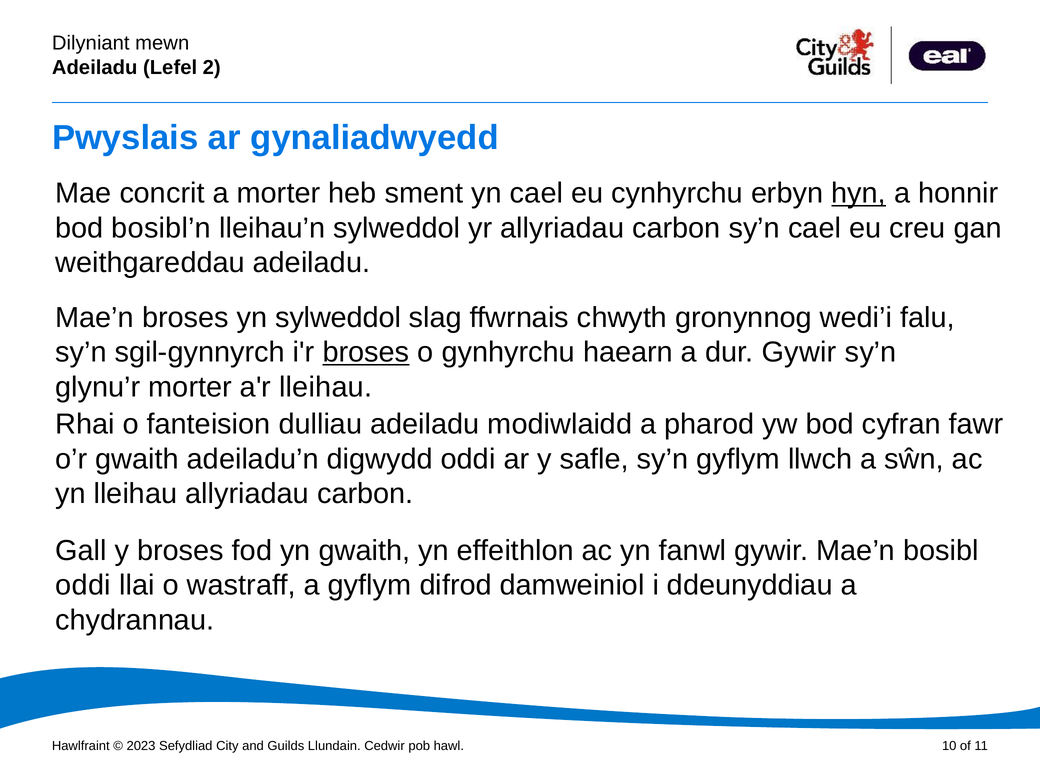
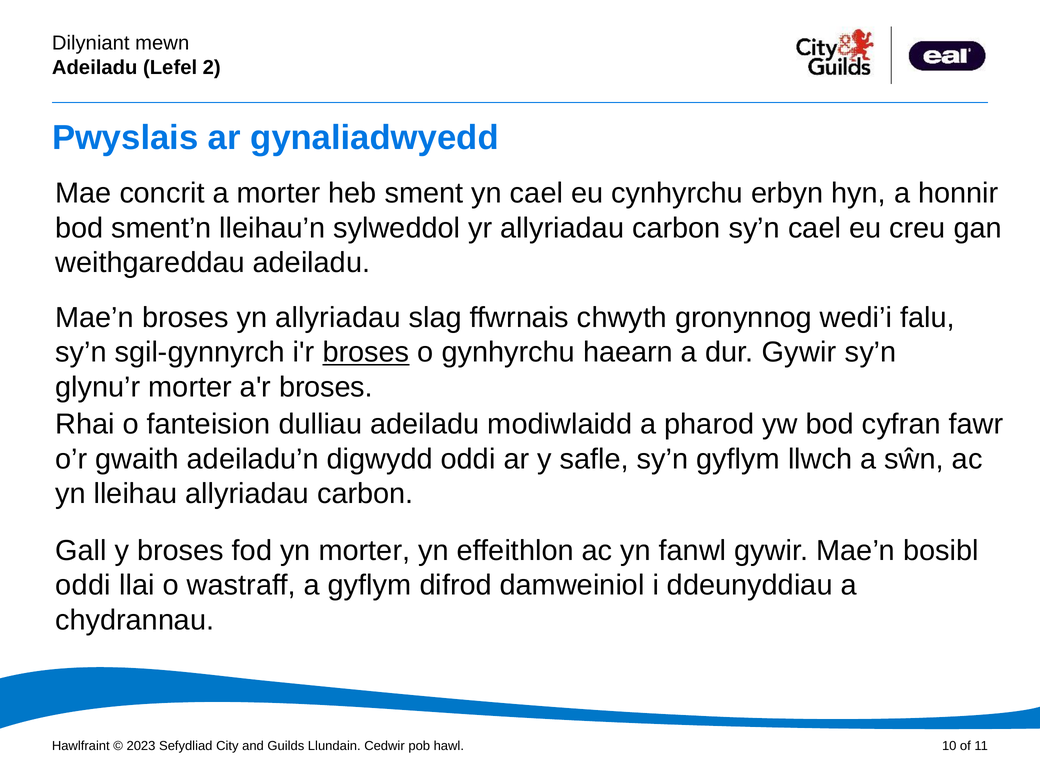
hyn underline: present -> none
bosibl’n: bosibl’n -> sment’n
yn sylweddol: sylweddol -> allyriadau
a'r lleihau: lleihau -> broses
yn gwaith: gwaith -> morter
